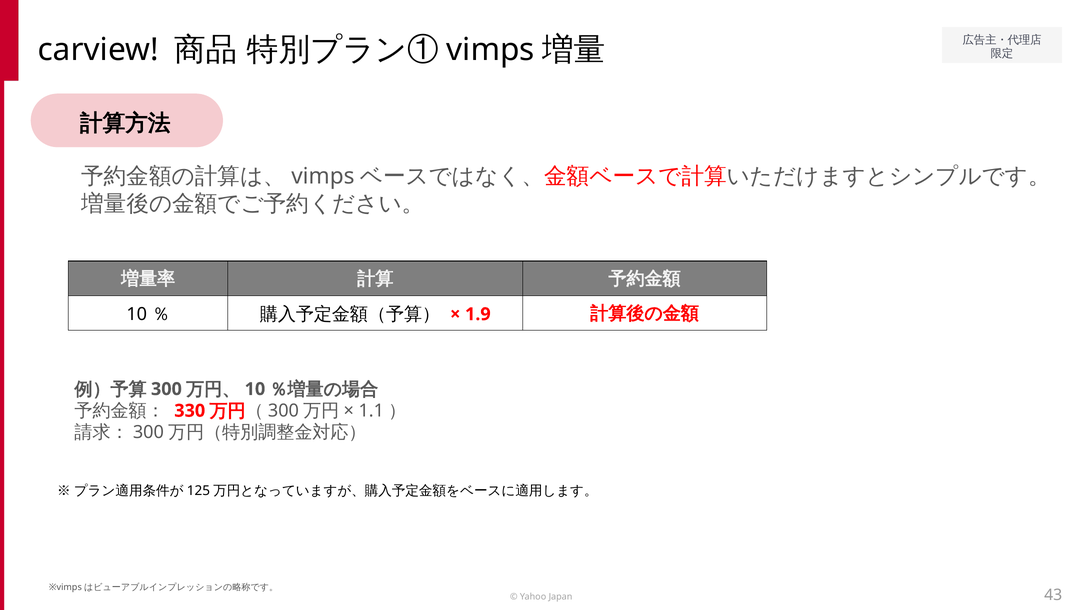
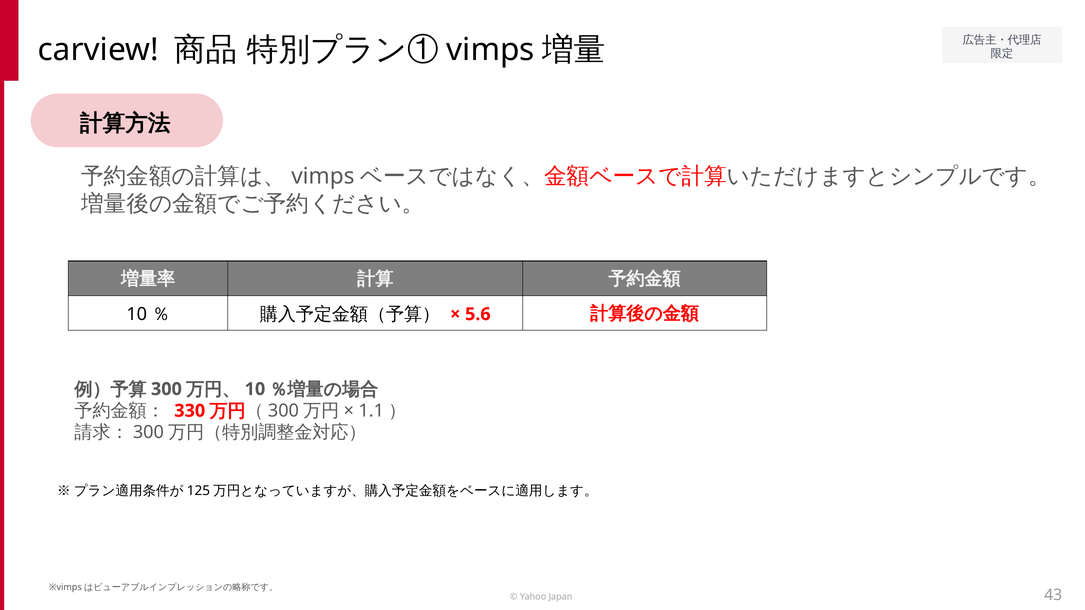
1.9: 1.9 -> 5.6
